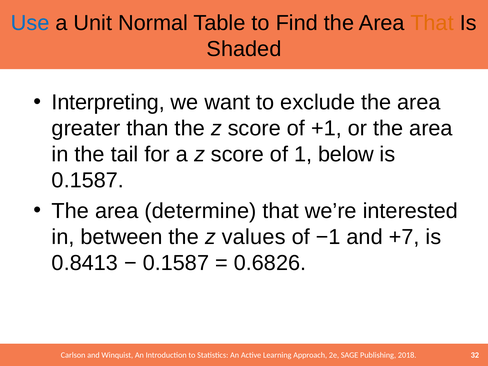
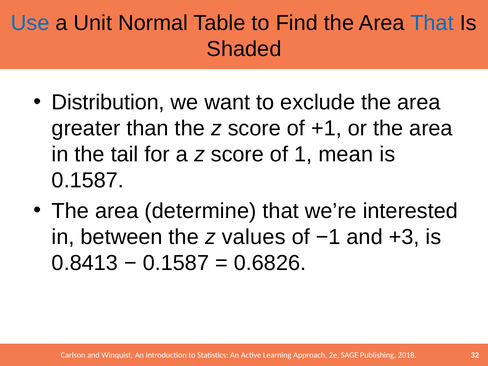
That at (432, 23) colour: orange -> blue
Interpreting: Interpreting -> Distribution
below: below -> mean
+7: +7 -> +3
